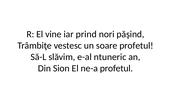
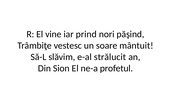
soare profetul: profetul -> mântuit
ntuneric: ntuneric -> strălucit
